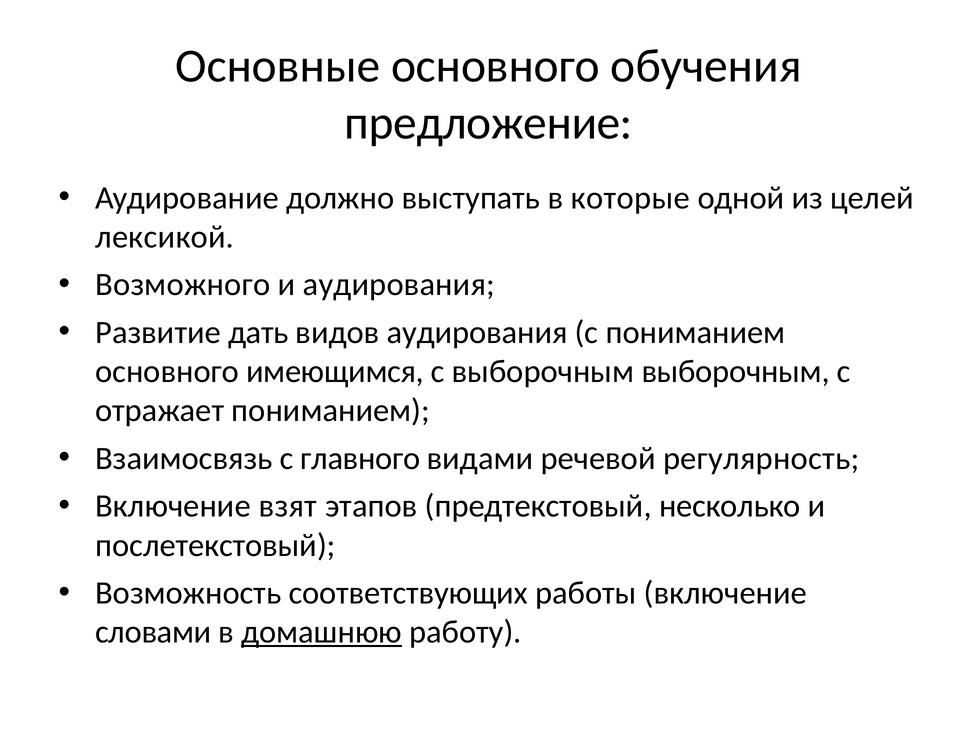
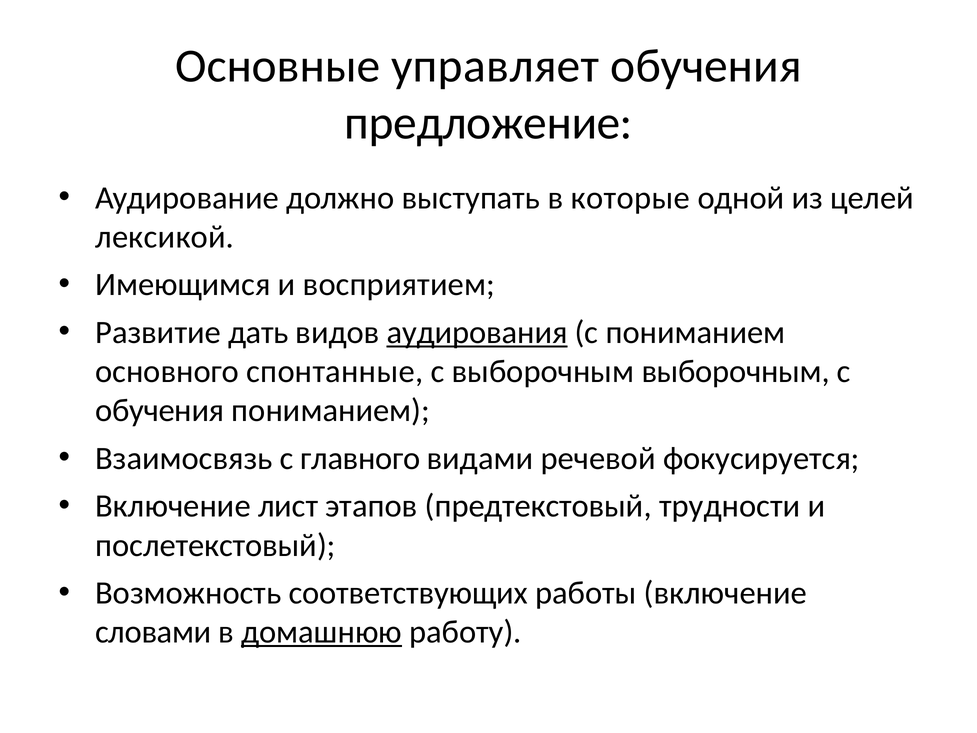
Основные основного: основного -> управляет
Возможного: Возможного -> Имеющимся
и аудирования: аудирования -> восприятием
аудирования at (477, 332) underline: none -> present
имеющимся: имеющимся -> спонтанные
отражает at (160, 410): отражает -> обучения
регулярность: регулярность -> фокусируется
взят: взят -> лист
несколько: несколько -> трудности
